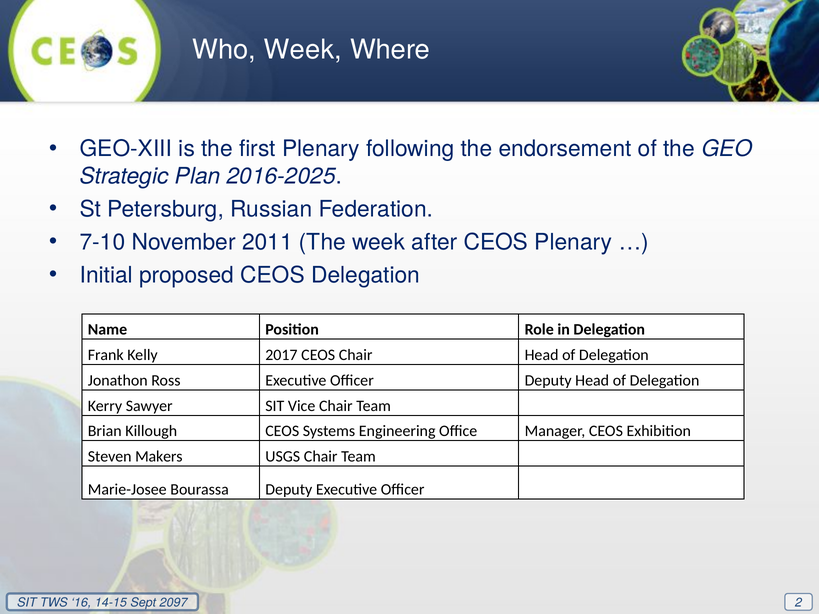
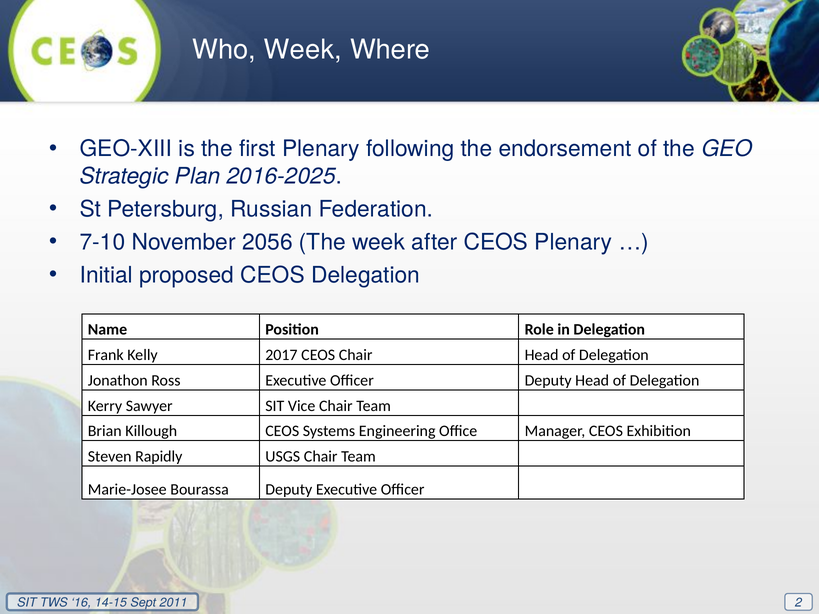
2011: 2011 -> 2056
Makers: Makers -> Rapidly
2097: 2097 -> 2011
